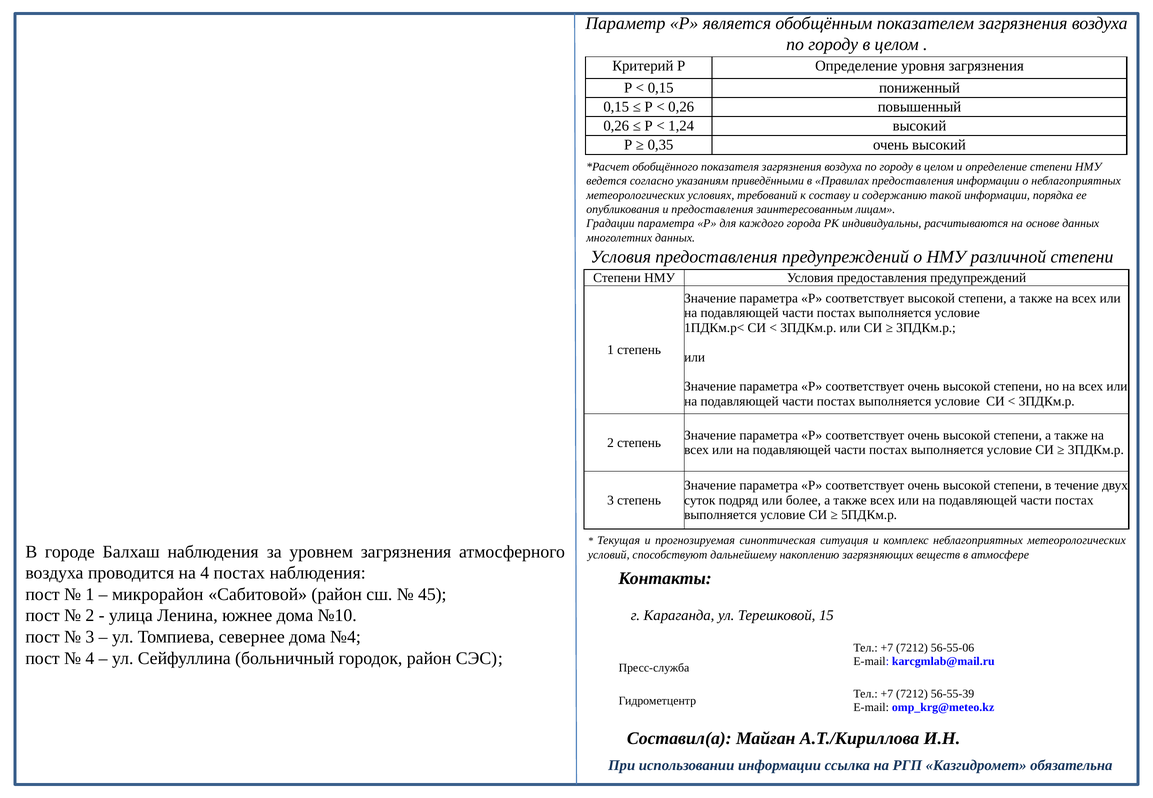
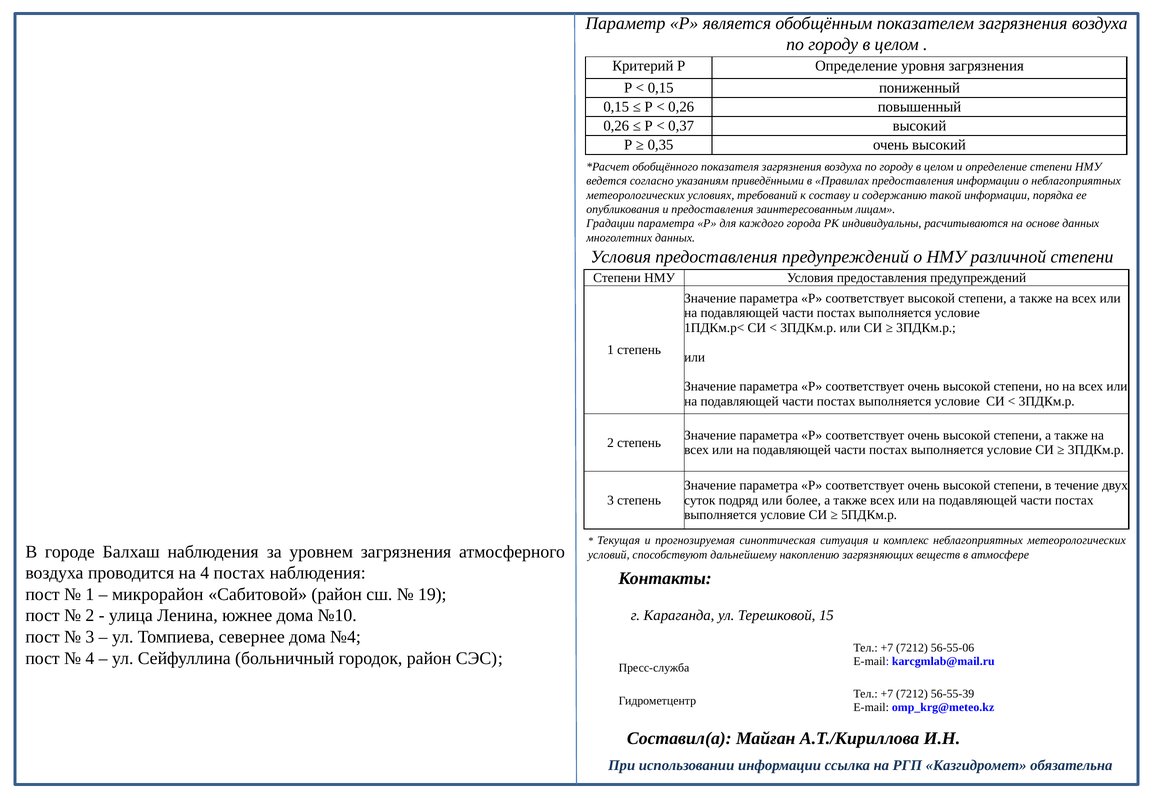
1,24: 1,24 -> 0,37
45: 45 -> 19
